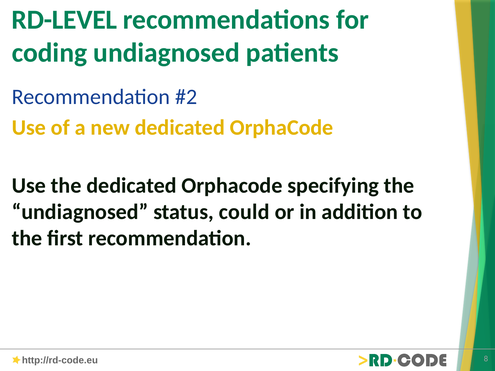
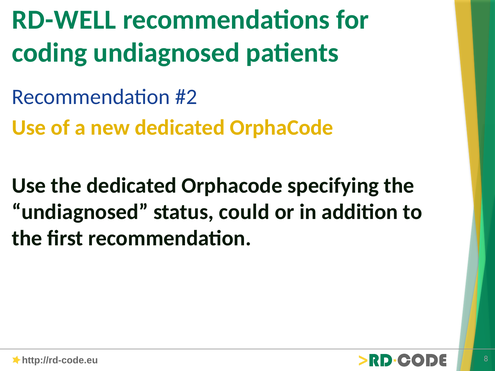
RD-LEVEL: RD-LEVEL -> RD-WELL
